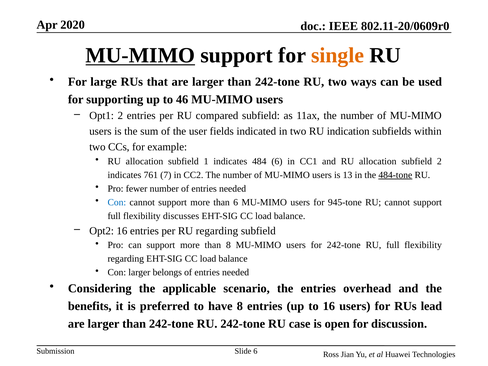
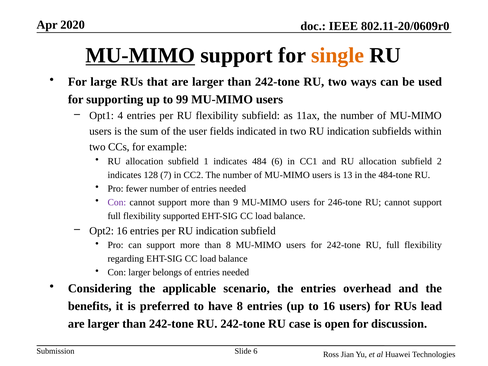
46: 46 -> 99
Opt1 2: 2 -> 4
RU compared: compared -> flexibility
761: 761 -> 128
484-tone underline: present -> none
Con at (117, 202) colour: blue -> purple
than 6: 6 -> 9
945-tone: 945-tone -> 246-tone
discusses: discusses -> supported
per RU regarding: regarding -> indication
